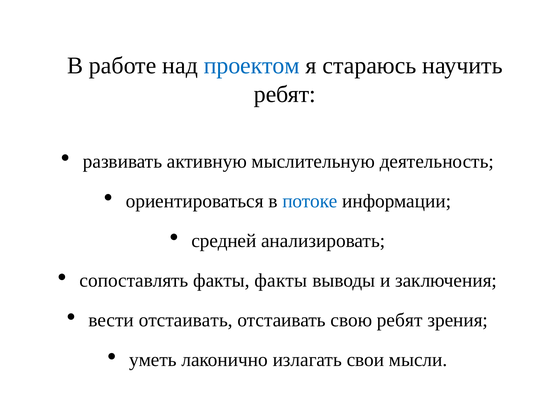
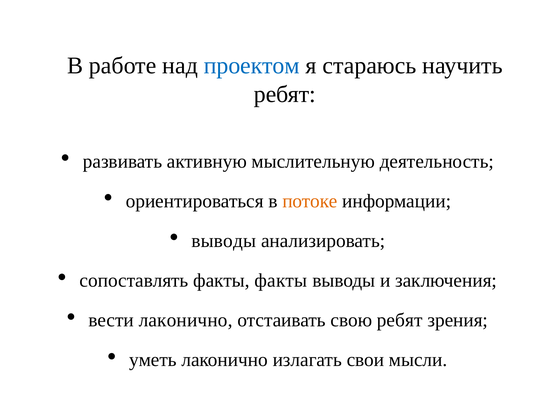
потоке colour: blue -> orange
средней at (224, 241): средней -> выводы
вести отстаивать: отстаивать -> лаконично
